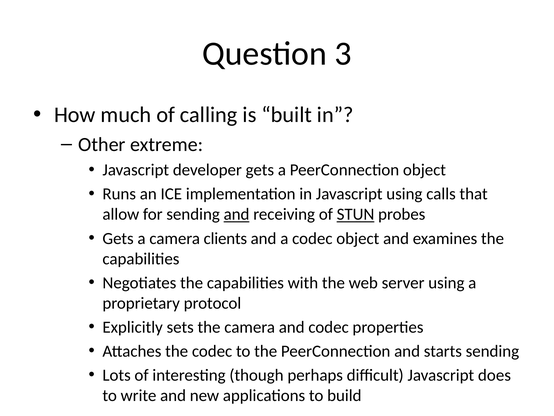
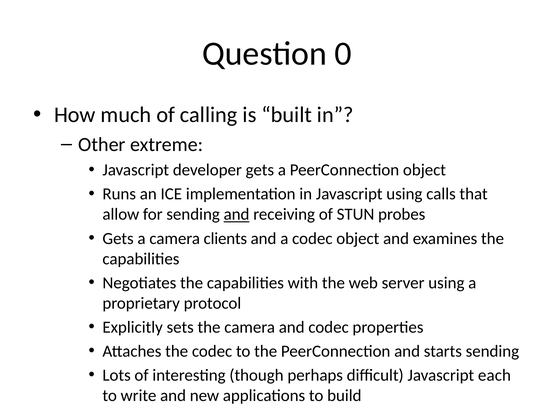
3: 3 -> 0
STUN underline: present -> none
does: does -> each
